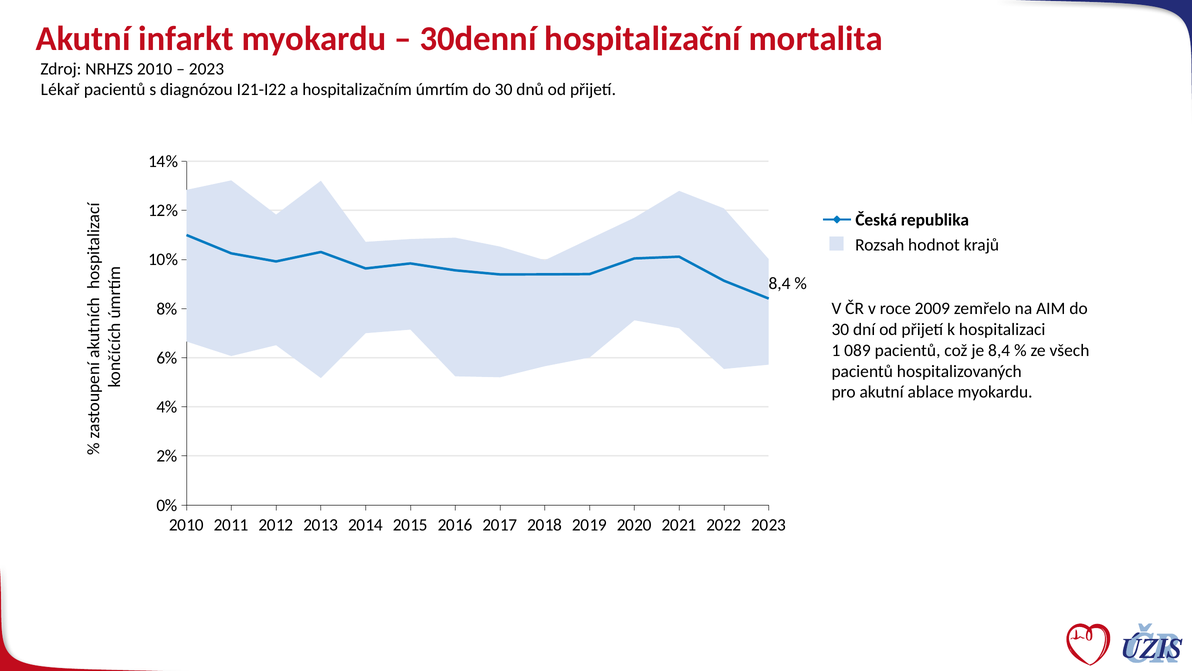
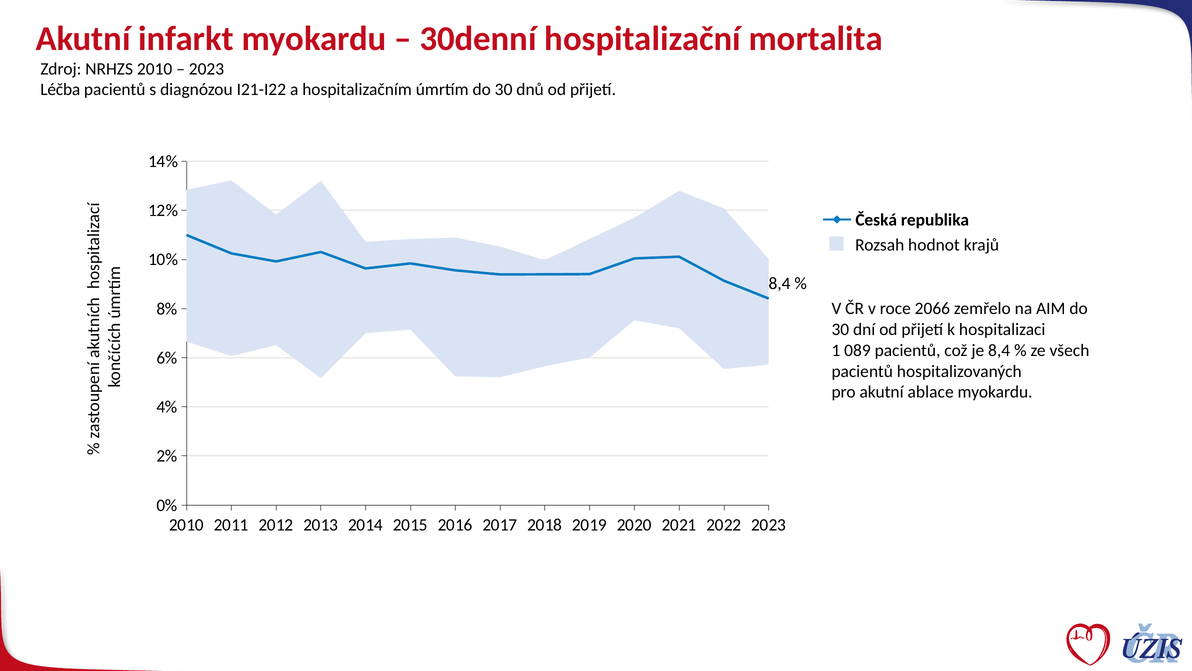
Lékař: Lékař -> Léčba
2009: 2009 -> 2066
